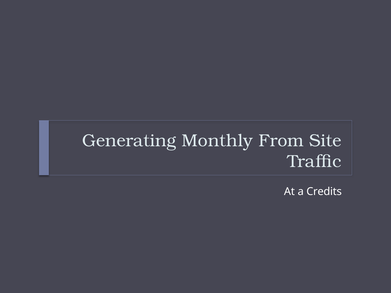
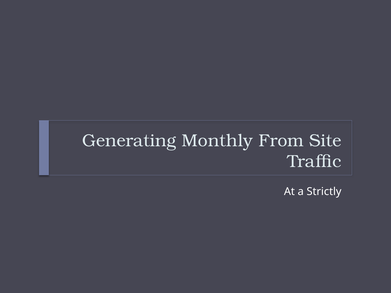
Credits: Credits -> Strictly
